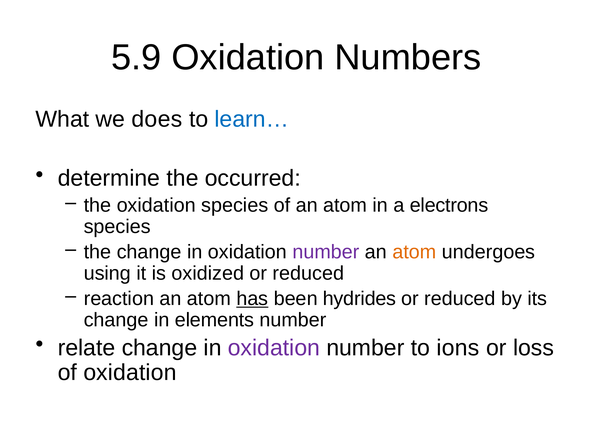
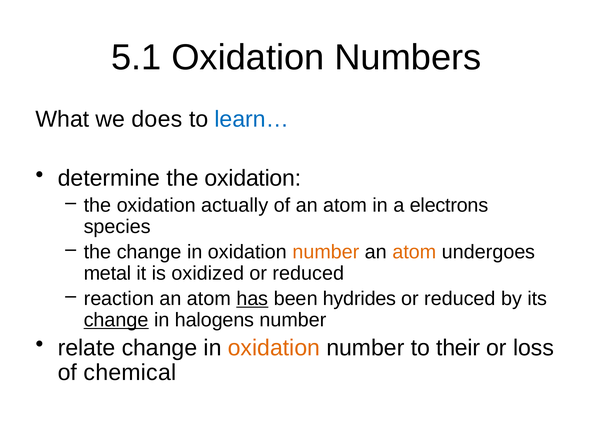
5.9: 5.9 -> 5.1
determine the occurred: occurred -> oxidation
oxidation species: species -> actually
number at (326, 252) colour: purple -> orange
using: using -> metal
change at (116, 320) underline: none -> present
elements: elements -> halogens
oxidation at (274, 348) colour: purple -> orange
ions: ions -> their
of oxidation: oxidation -> chemical
